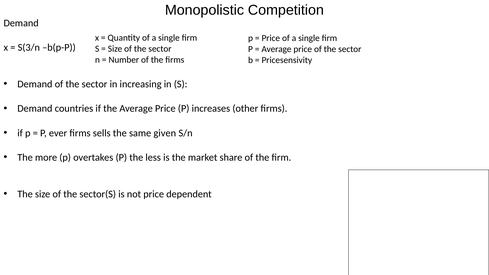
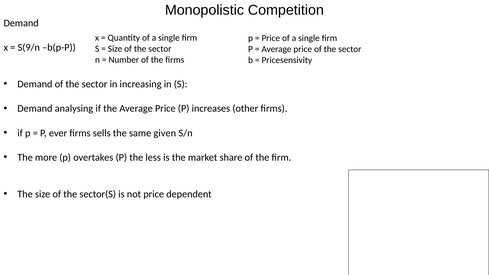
S(3/n: S(3/n -> S(9/n
countries: countries -> analysing
